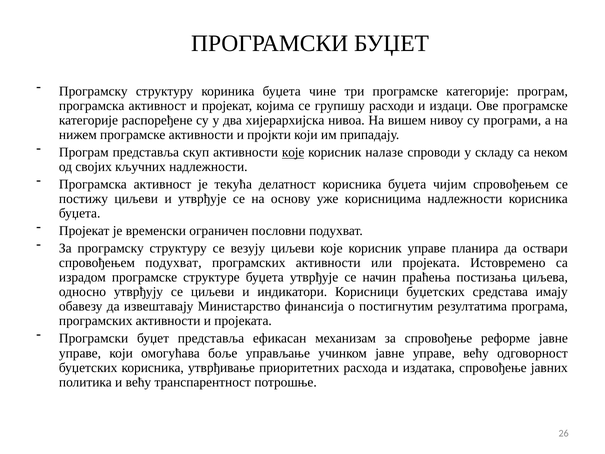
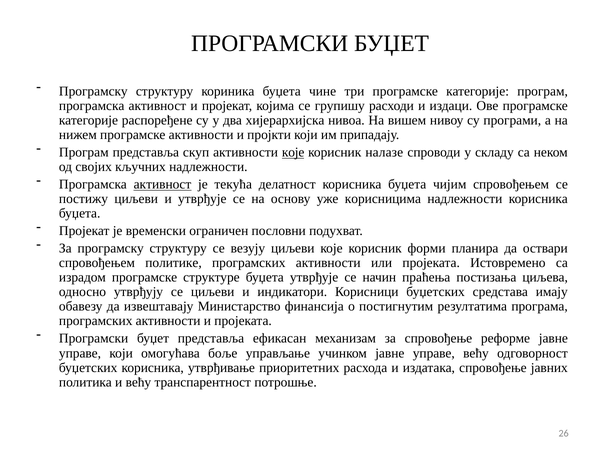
активност at (162, 184) underline: none -> present
корисник управе: управе -> форми
спровођењем подухват: подухват -> политике
